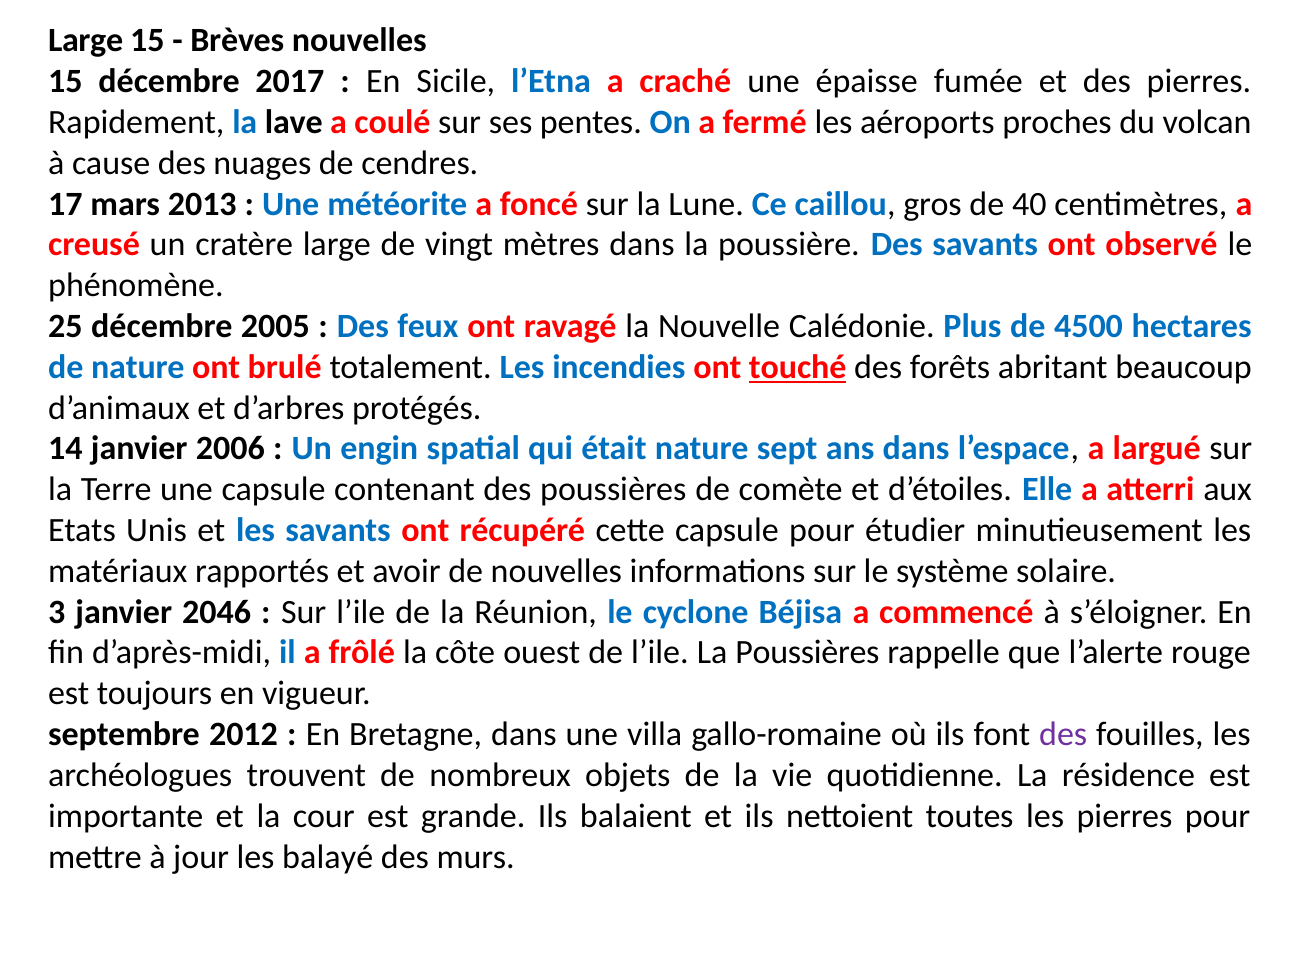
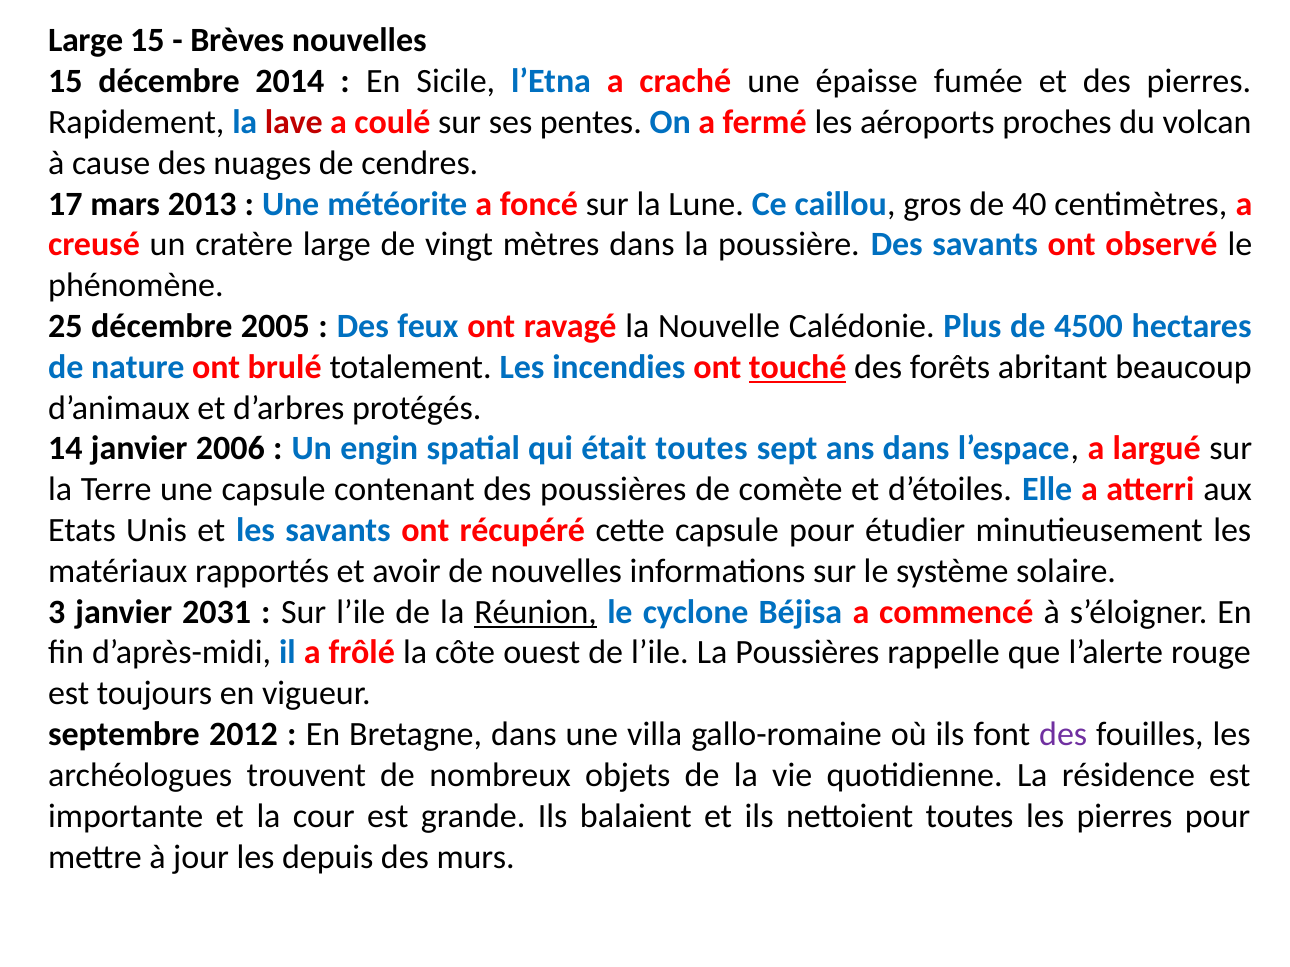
2017: 2017 -> 2014
lave colour: black -> red
était nature: nature -> toutes
2046: 2046 -> 2031
Réunion underline: none -> present
balayé: balayé -> depuis
